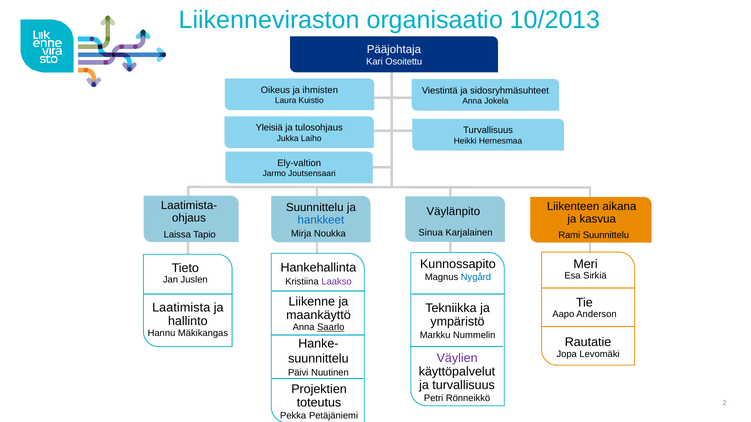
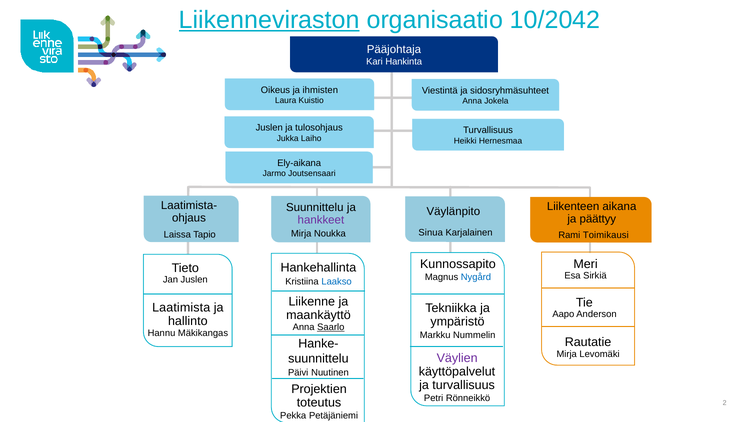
Liikenneviraston underline: none -> present
10/2013: 10/2013 -> 10/2042
Osoitettu: Osoitettu -> Hankinta
Yleisiä at (269, 128): Yleisiä -> Juslen
Ely-valtion: Ely-valtion -> Ely-aikana
kasvua: kasvua -> päättyy
hankkeet colour: blue -> purple
Rami Suunnittelu: Suunnittelu -> Toimikausi
Laakso colour: purple -> blue
Jopa at (567, 354): Jopa -> Mirja
